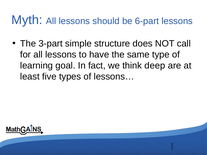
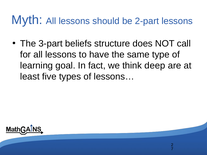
6-part: 6-part -> 2-part
simple: simple -> beliefs
